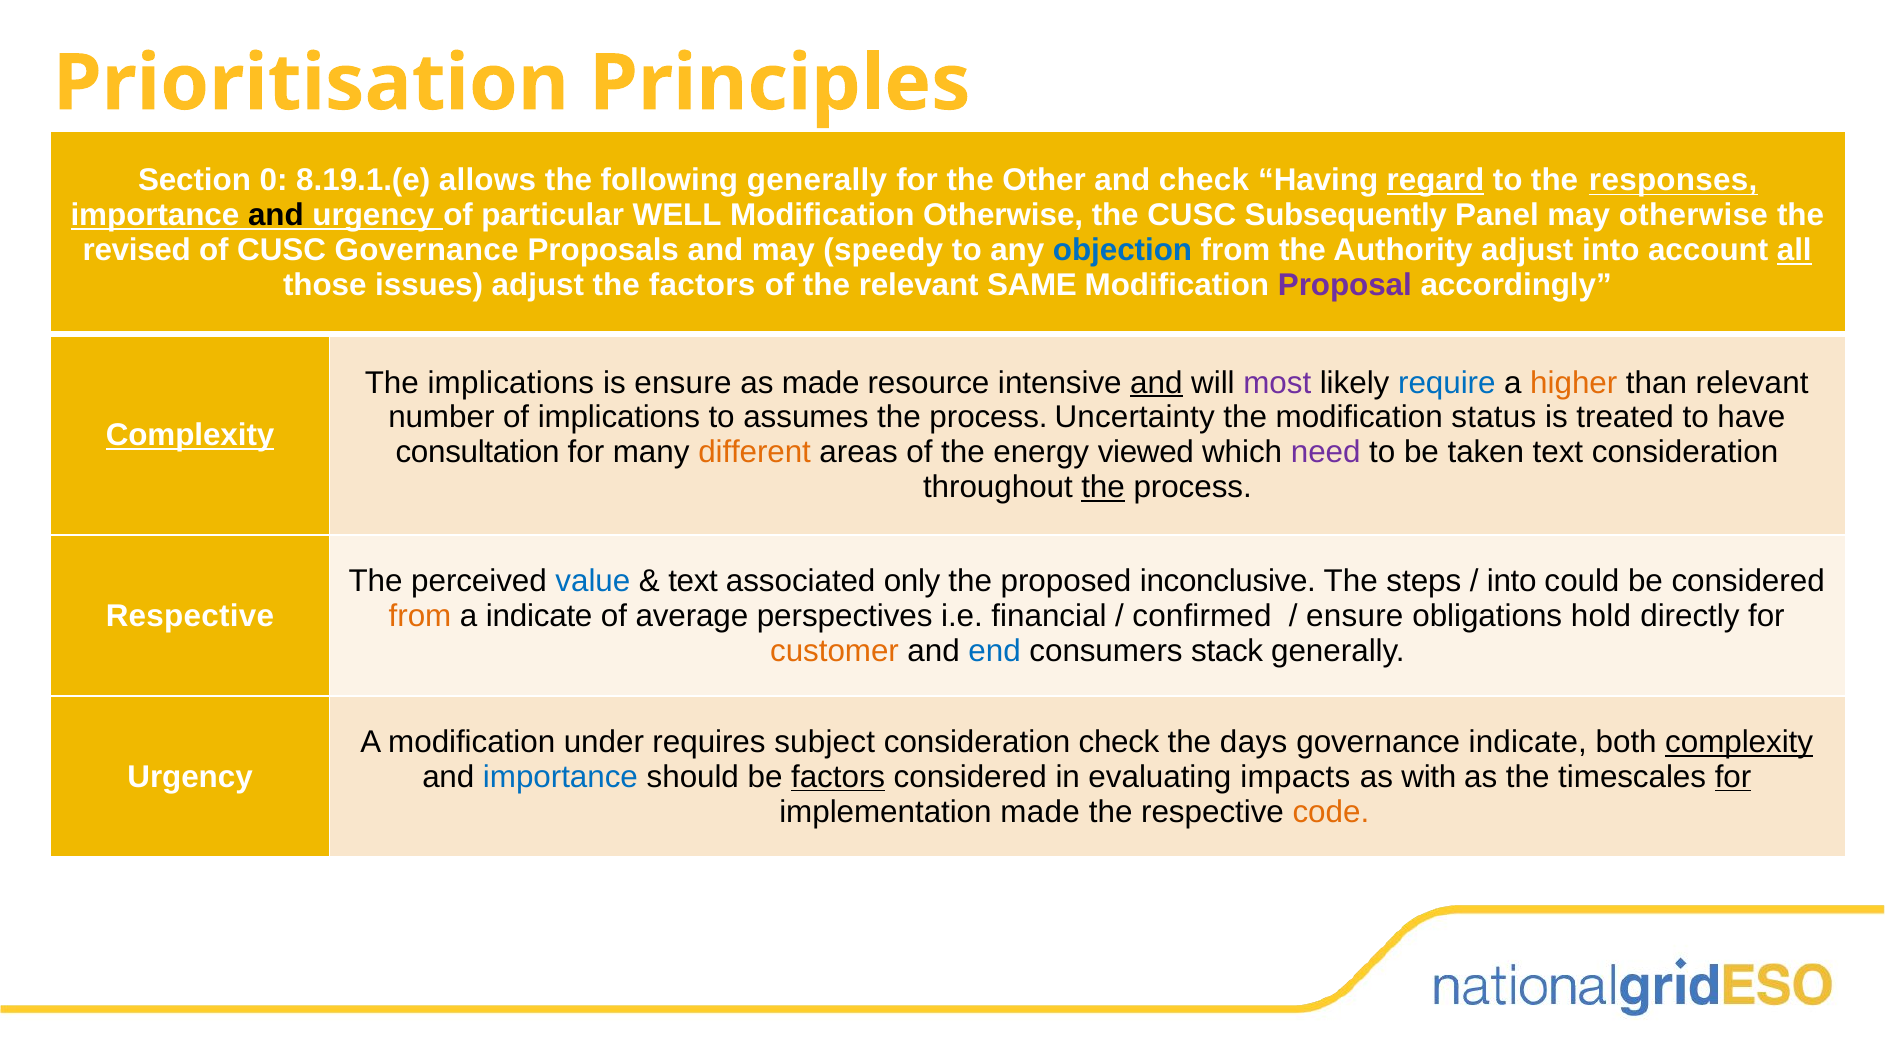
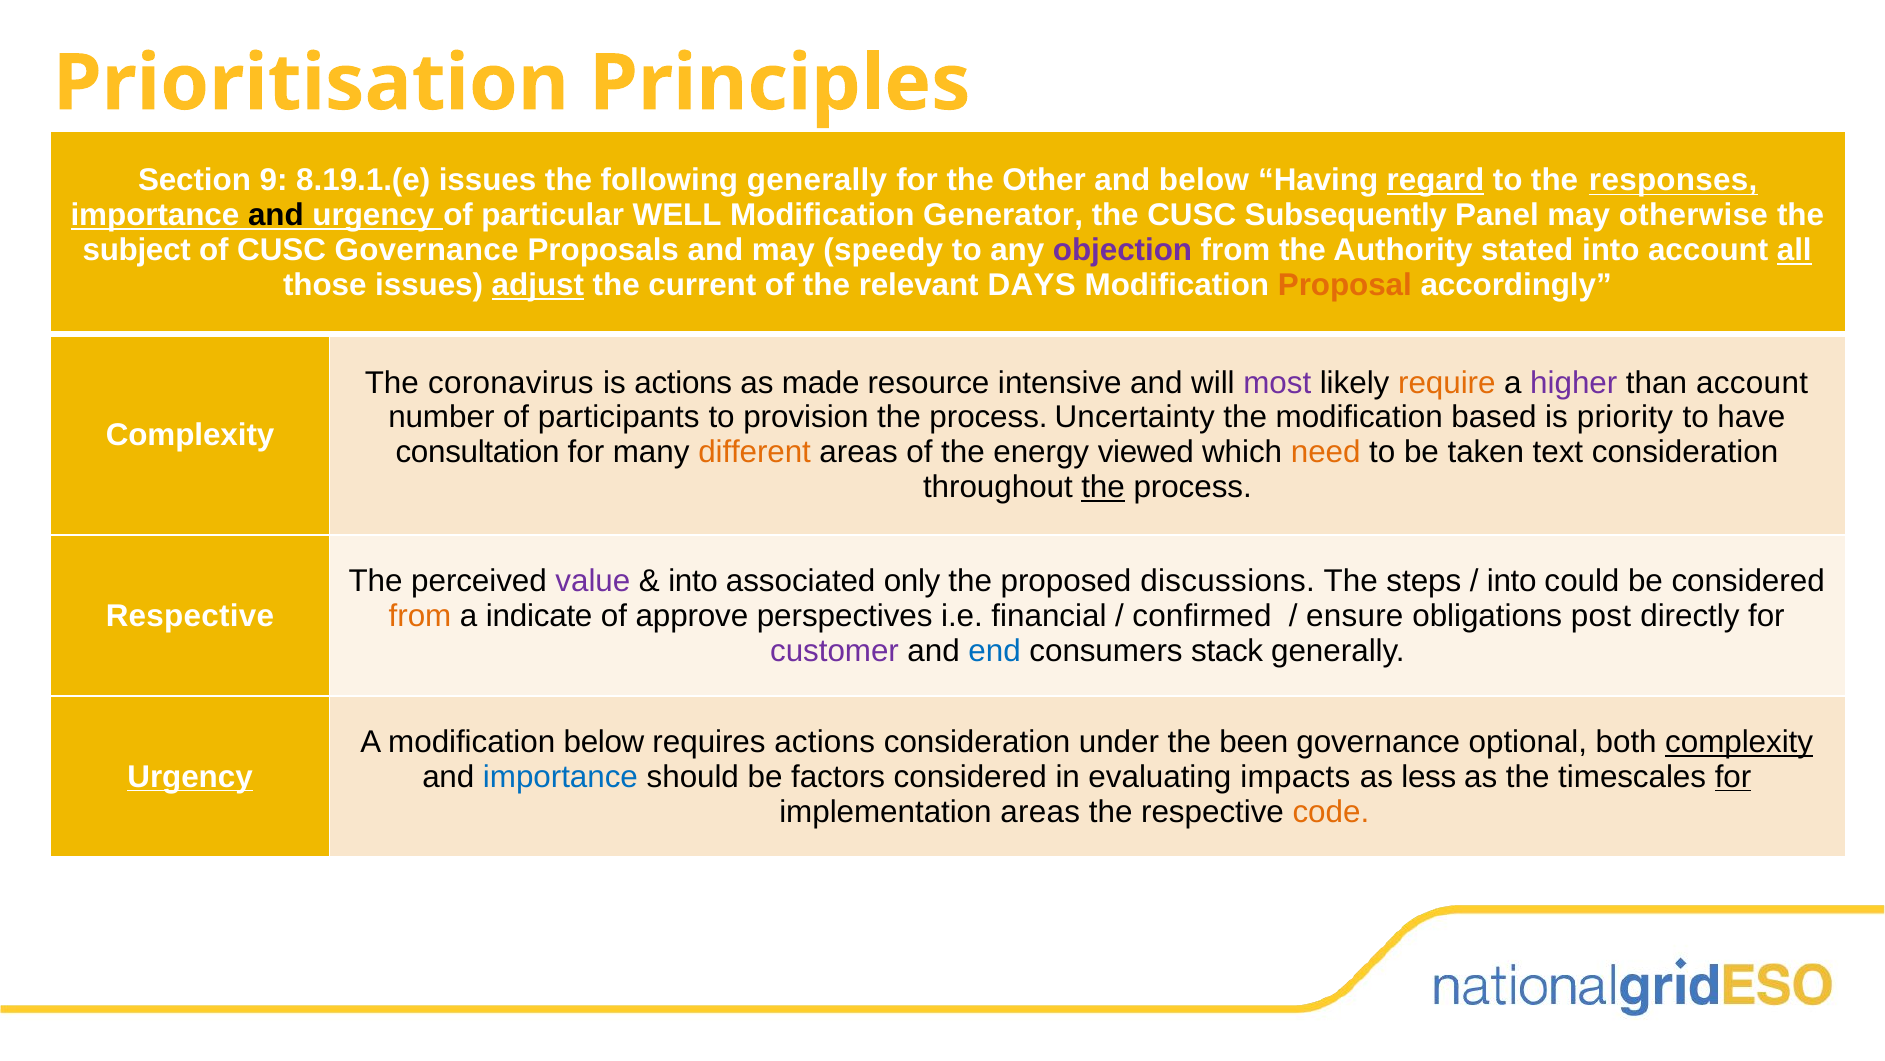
0: 0 -> 9
8.19.1.(e allows: allows -> issues
and check: check -> below
Modification Otherwise: Otherwise -> Generator
revised: revised -> subject
objection colour: blue -> purple
Authority adjust: adjust -> stated
adjust at (538, 285) underline: none -> present
the factors: factors -> current
SAME: SAME -> DAYS
Proposal colour: purple -> orange
The implications: implications -> coronavirus
is ensure: ensure -> actions
and at (1156, 382) underline: present -> none
require colour: blue -> orange
higher colour: orange -> purple
than relevant: relevant -> account
of implications: implications -> participants
assumes: assumes -> provision
status: status -> based
treated: treated -> priority
Complexity at (190, 435) underline: present -> none
need colour: purple -> orange
value colour: blue -> purple
text at (693, 581): text -> into
inconclusive: inconclusive -> discussions
average: average -> approve
hold: hold -> post
customer colour: orange -> purple
modification under: under -> below
requires subject: subject -> actions
consideration check: check -> under
days: days -> been
governance indicate: indicate -> optional
Urgency at (190, 776) underline: none -> present
factors at (838, 776) underline: present -> none
with: with -> less
implementation made: made -> areas
